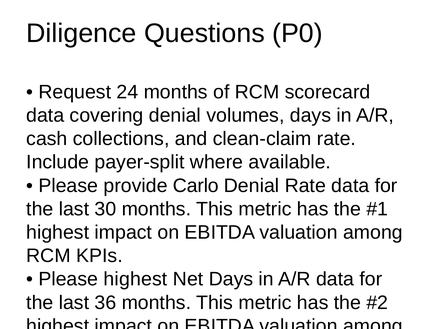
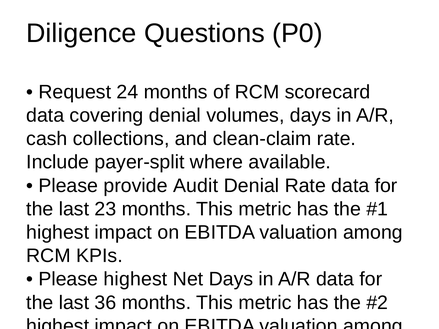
Carlo: Carlo -> Audit
30: 30 -> 23
